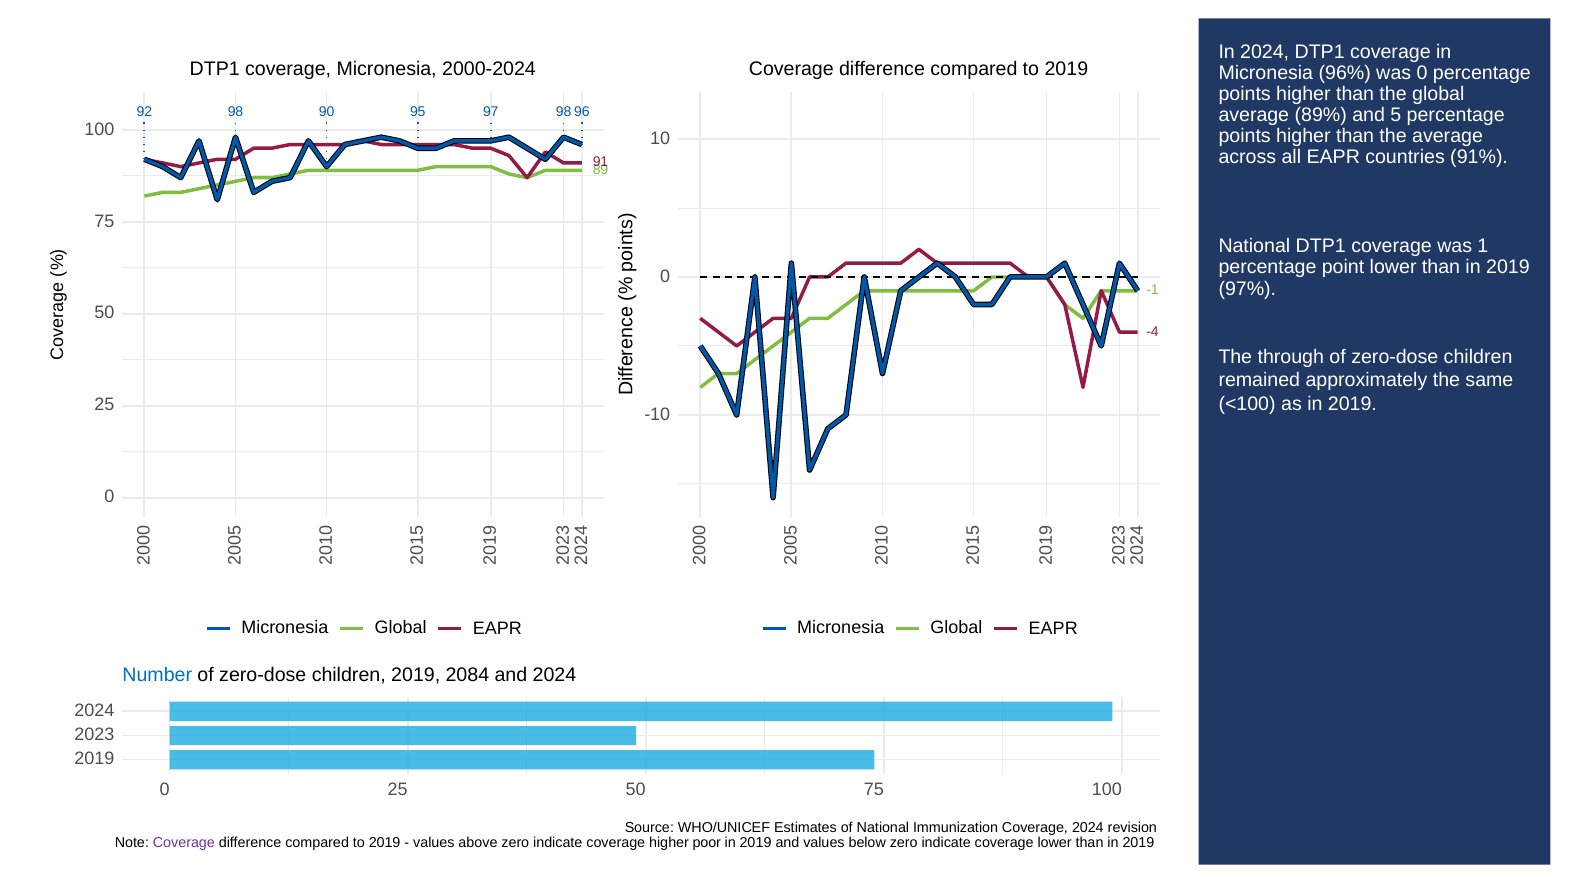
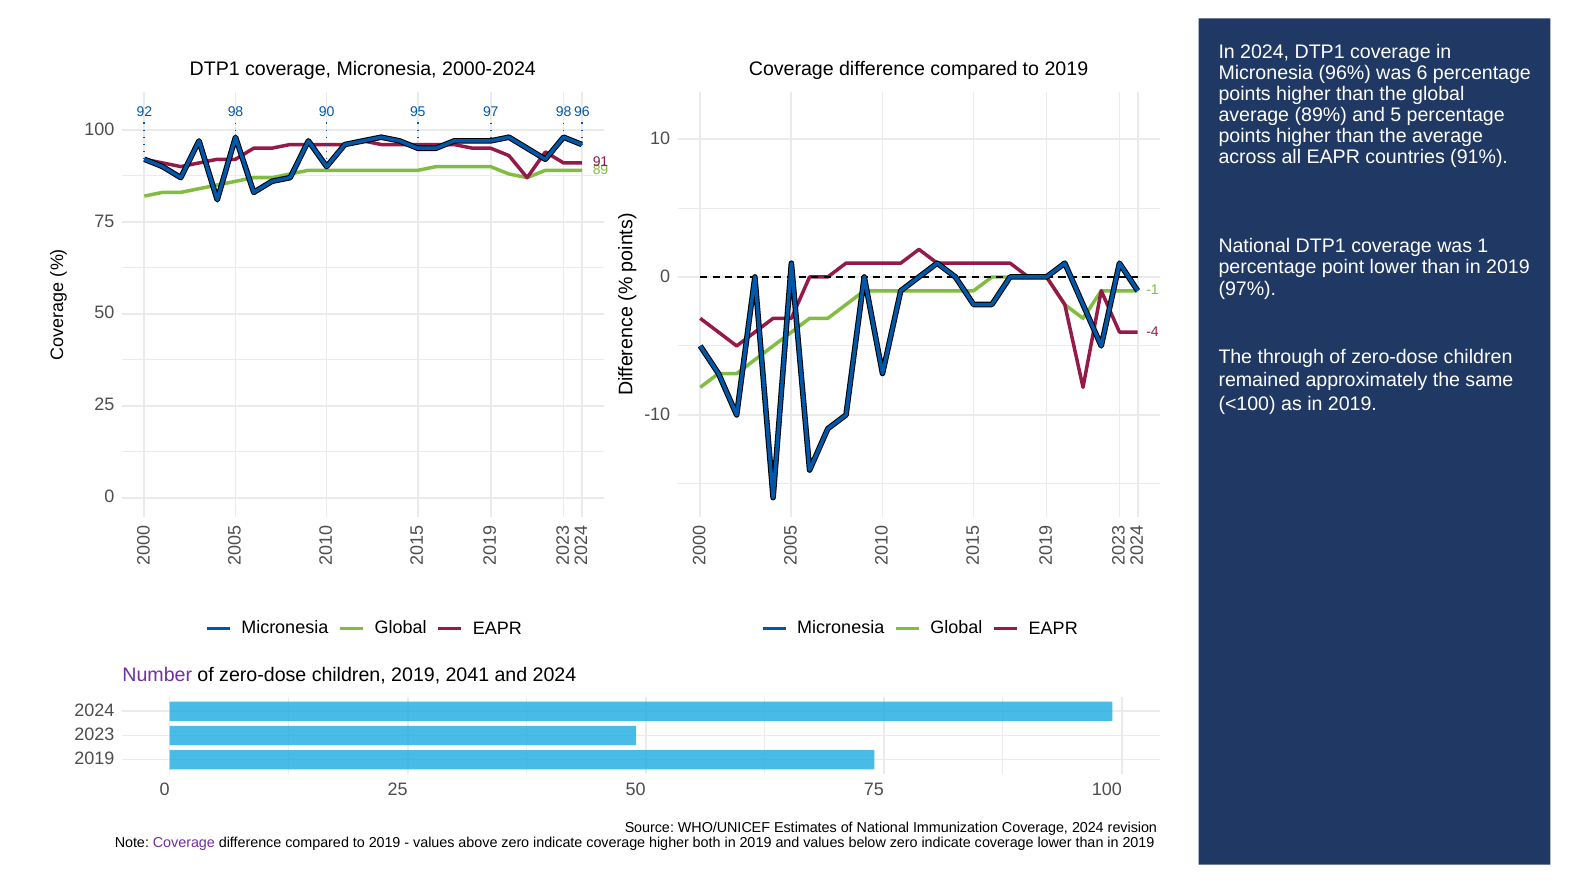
was 0: 0 -> 6
Number colour: blue -> purple
2084: 2084 -> 2041
poor: poor -> both
